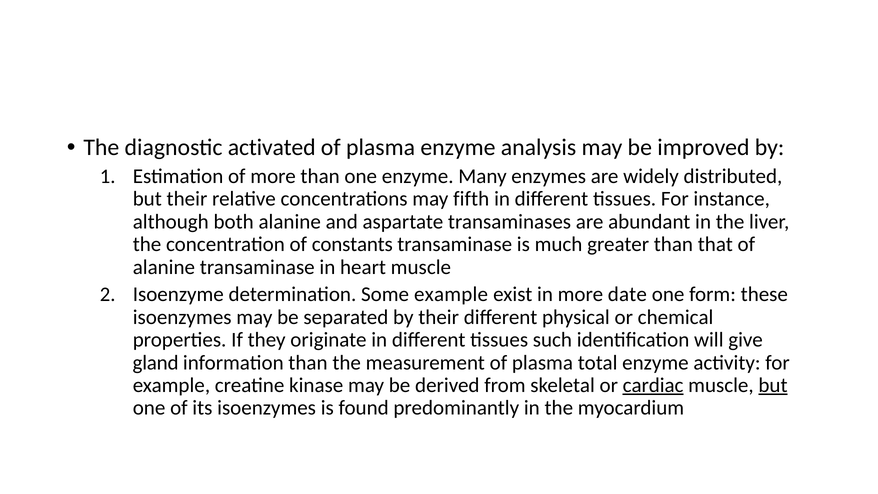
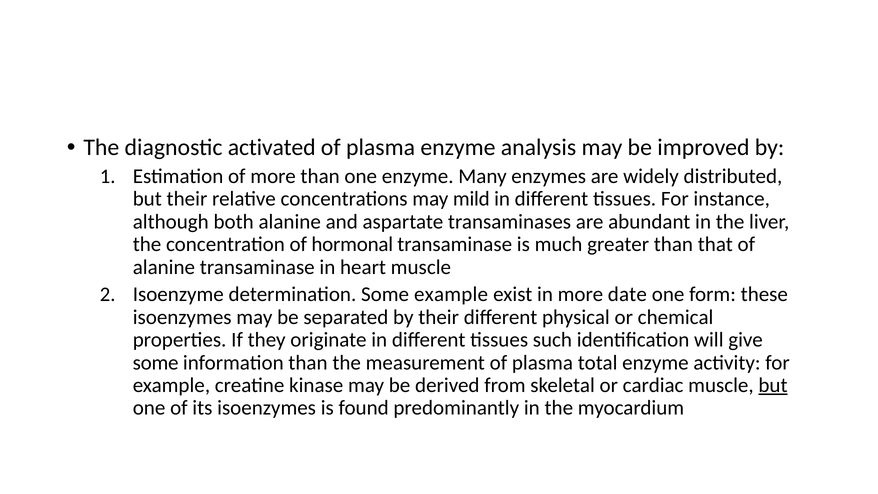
fifth: fifth -> mild
constants: constants -> hormonal
gland at (156, 362): gland -> some
cardiac underline: present -> none
